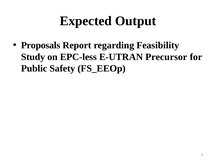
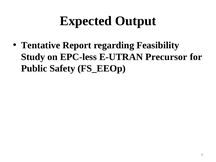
Proposals: Proposals -> Tentative
